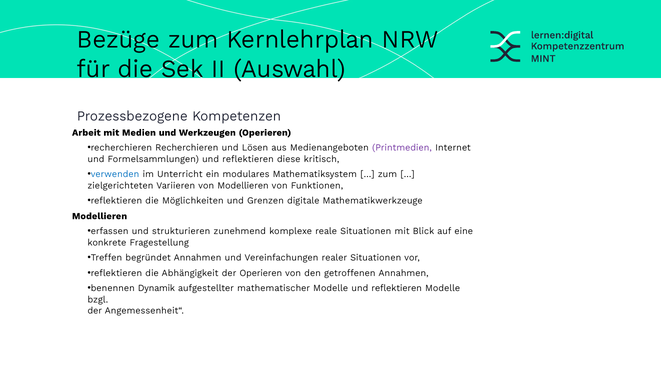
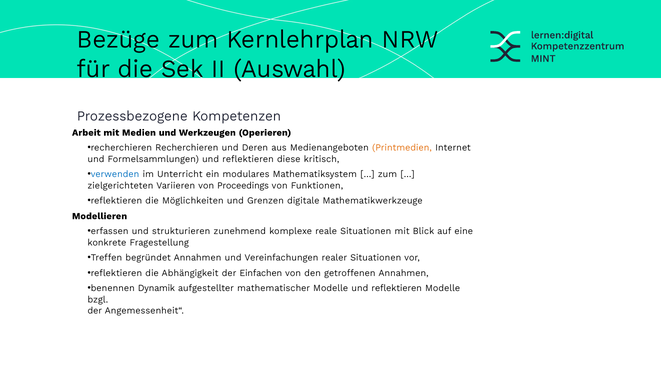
Lösen: Lösen -> Deren
Printmedien colour: purple -> orange
von Modellieren: Modellieren -> Proceedings
der Operieren: Operieren -> Einfachen
